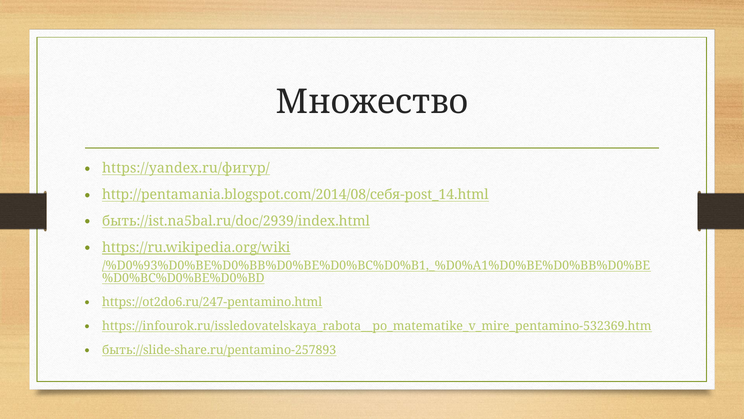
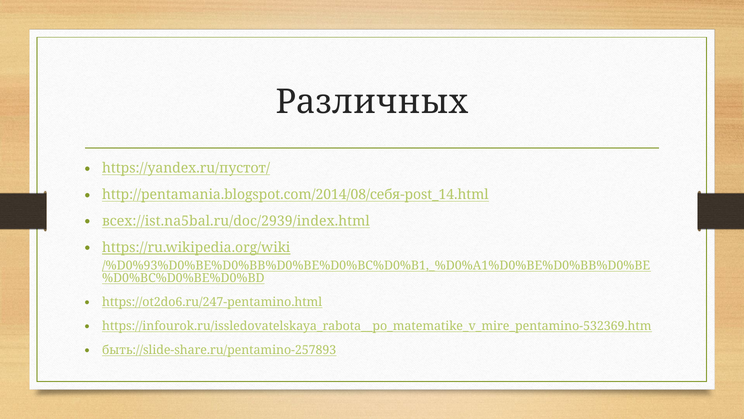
Множество: Множество -> Различных
https://yandex.ru/фигур/: https://yandex.ru/фигур/ -> https://yandex.ru/пустот/
быть://ist.na5bal.ru/doc/2939/index.html: быть://ist.na5bal.ru/doc/2939/index.html -> всех://ist.na5bal.ru/doc/2939/index.html
